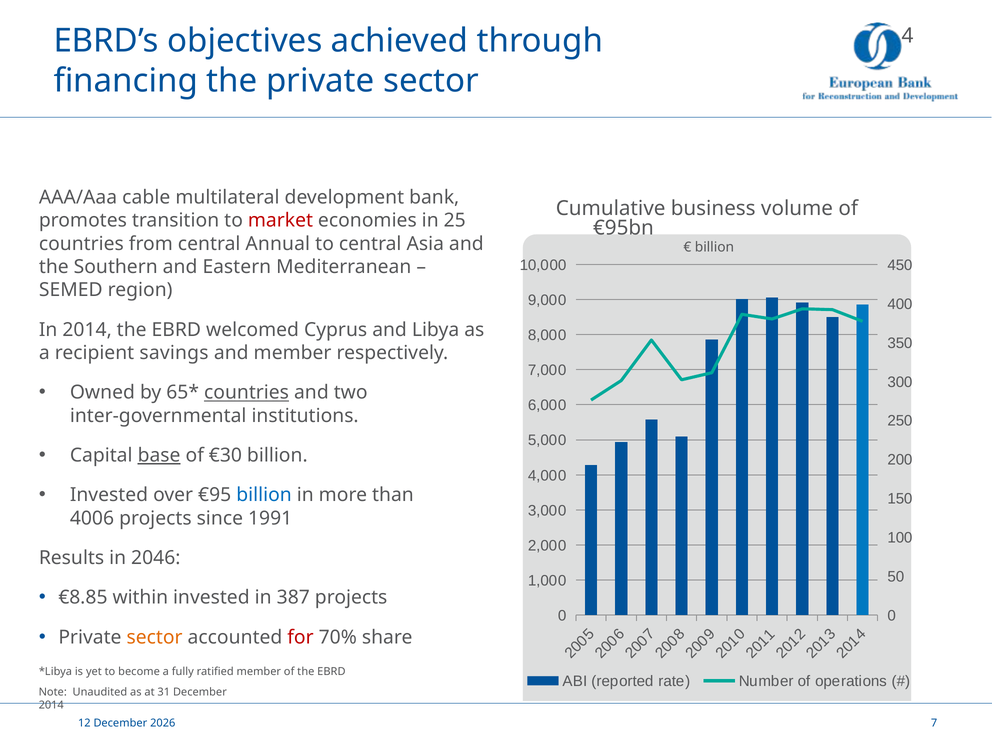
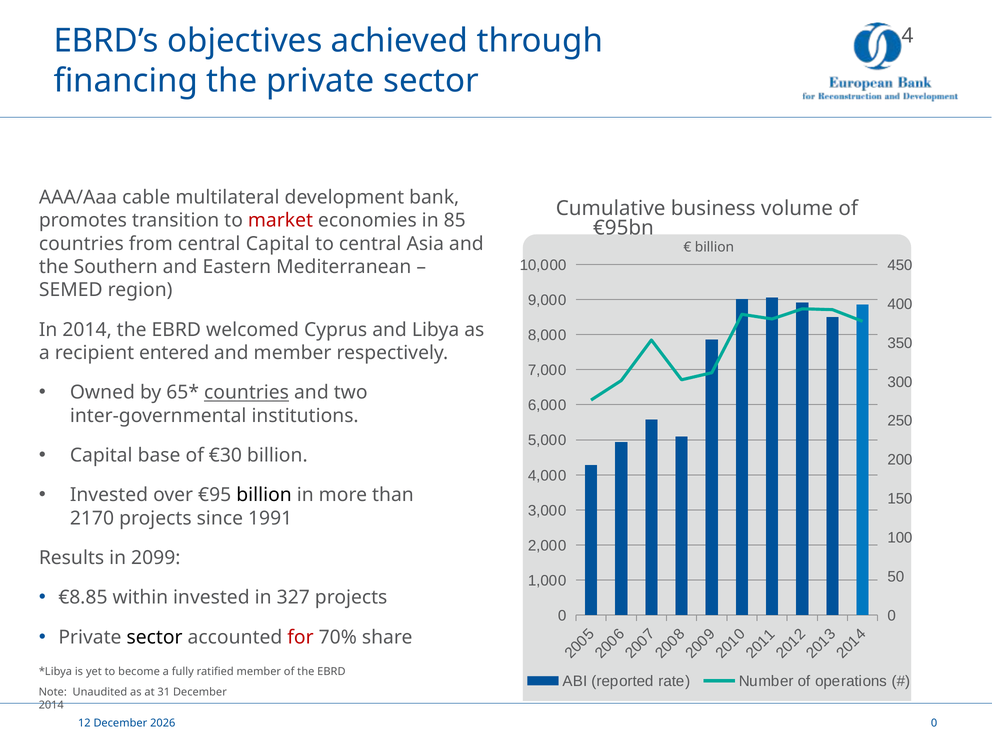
25: 25 -> 85
central Annual: Annual -> Capital
savings: savings -> entered
base underline: present -> none
billion at (264, 495) colour: blue -> black
4006: 4006 -> 2170
2046: 2046 -> 2099
387: 387 -> 327
sector at (155, 637) colour: orange -> black
7 at (934, 723): 7 -> 0
